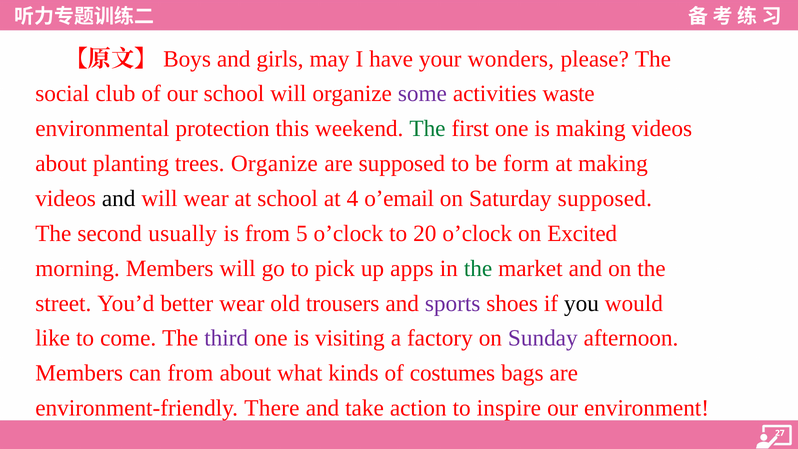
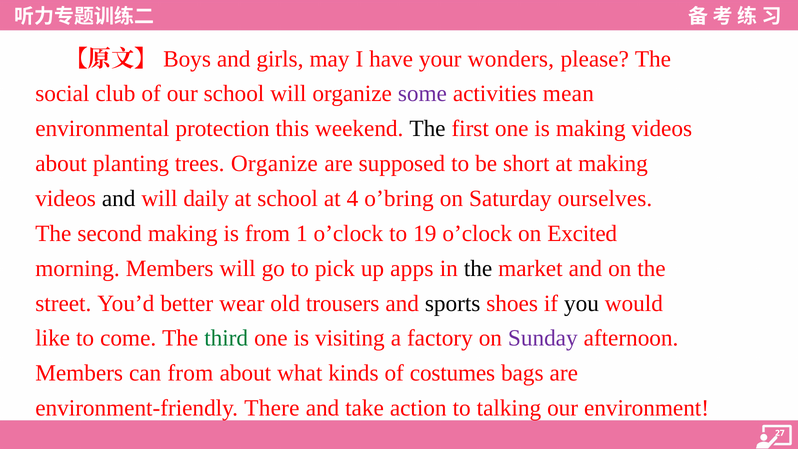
waste: waste -> mean
The at (428, 129) colour: green -> black
form: form -> short
will wear: wear -> daily
o’email: o’email -> o’bring
Saturday supposed: supposed -> ourselves
second usually: usually -> making
5: 5 -> 1
20: 20 -> 19
the at (478, 268) colour: green -> black
sports colour: purple -> black
third colour: purple -> green
inspire: inspire -> talking
